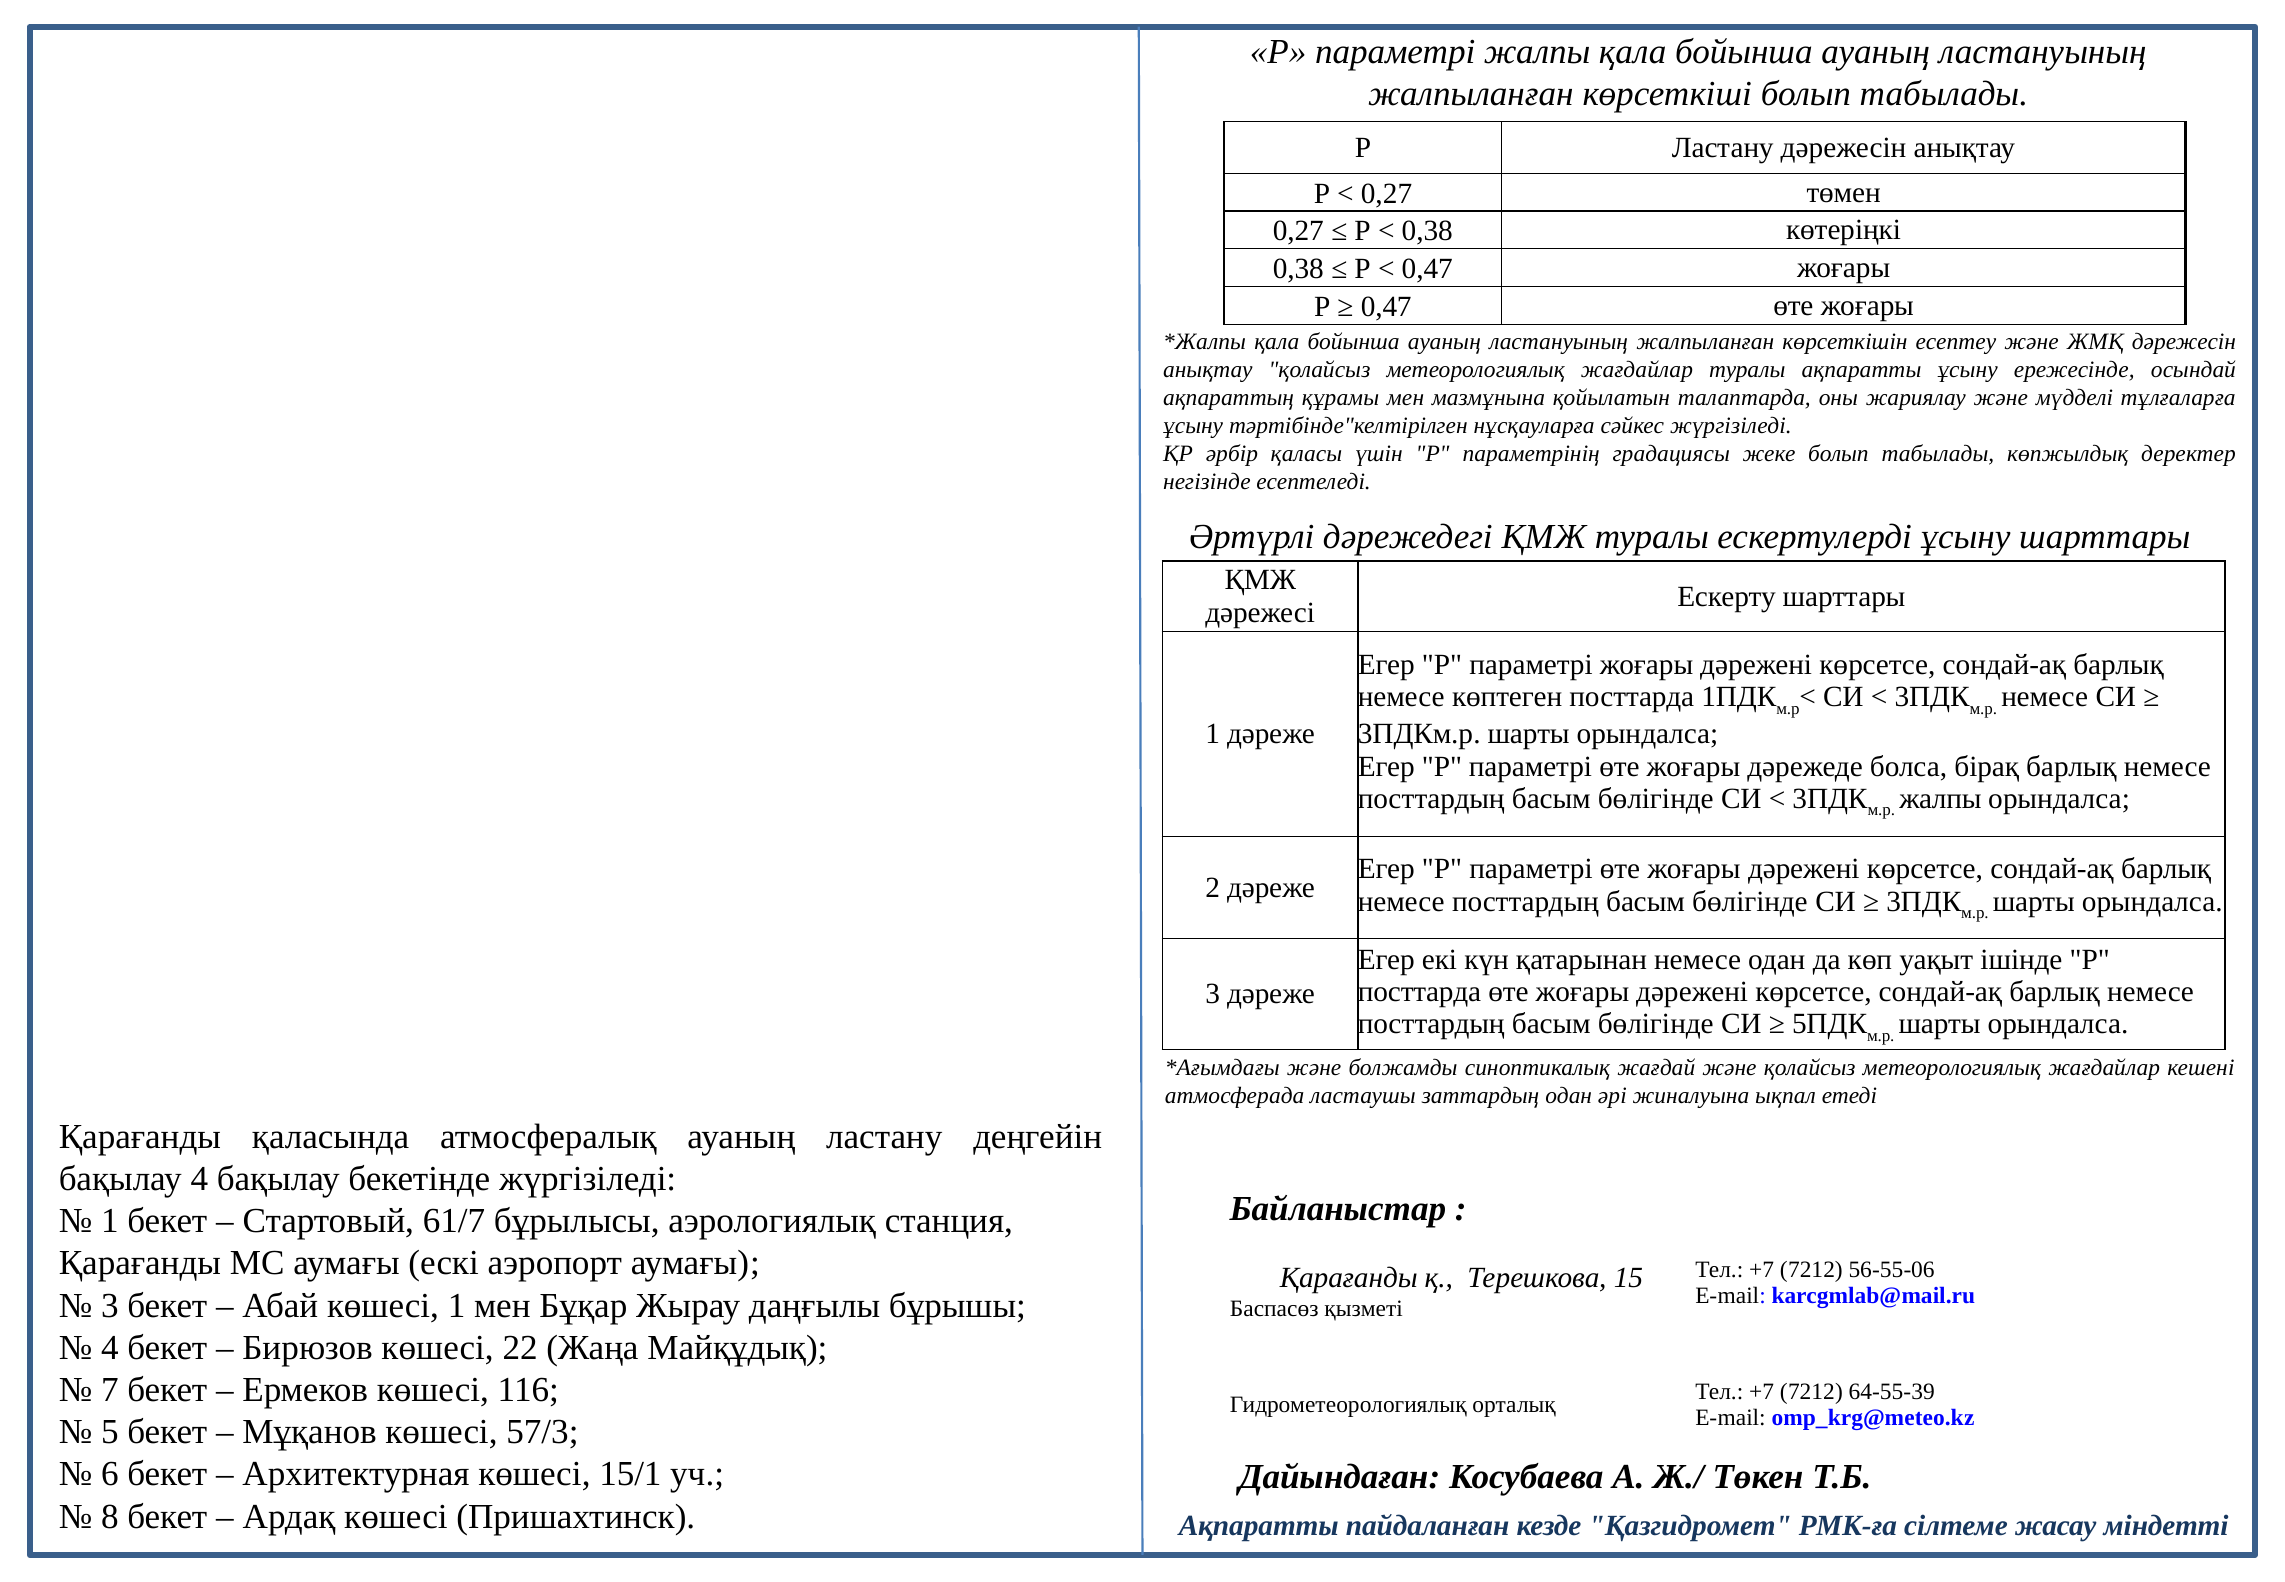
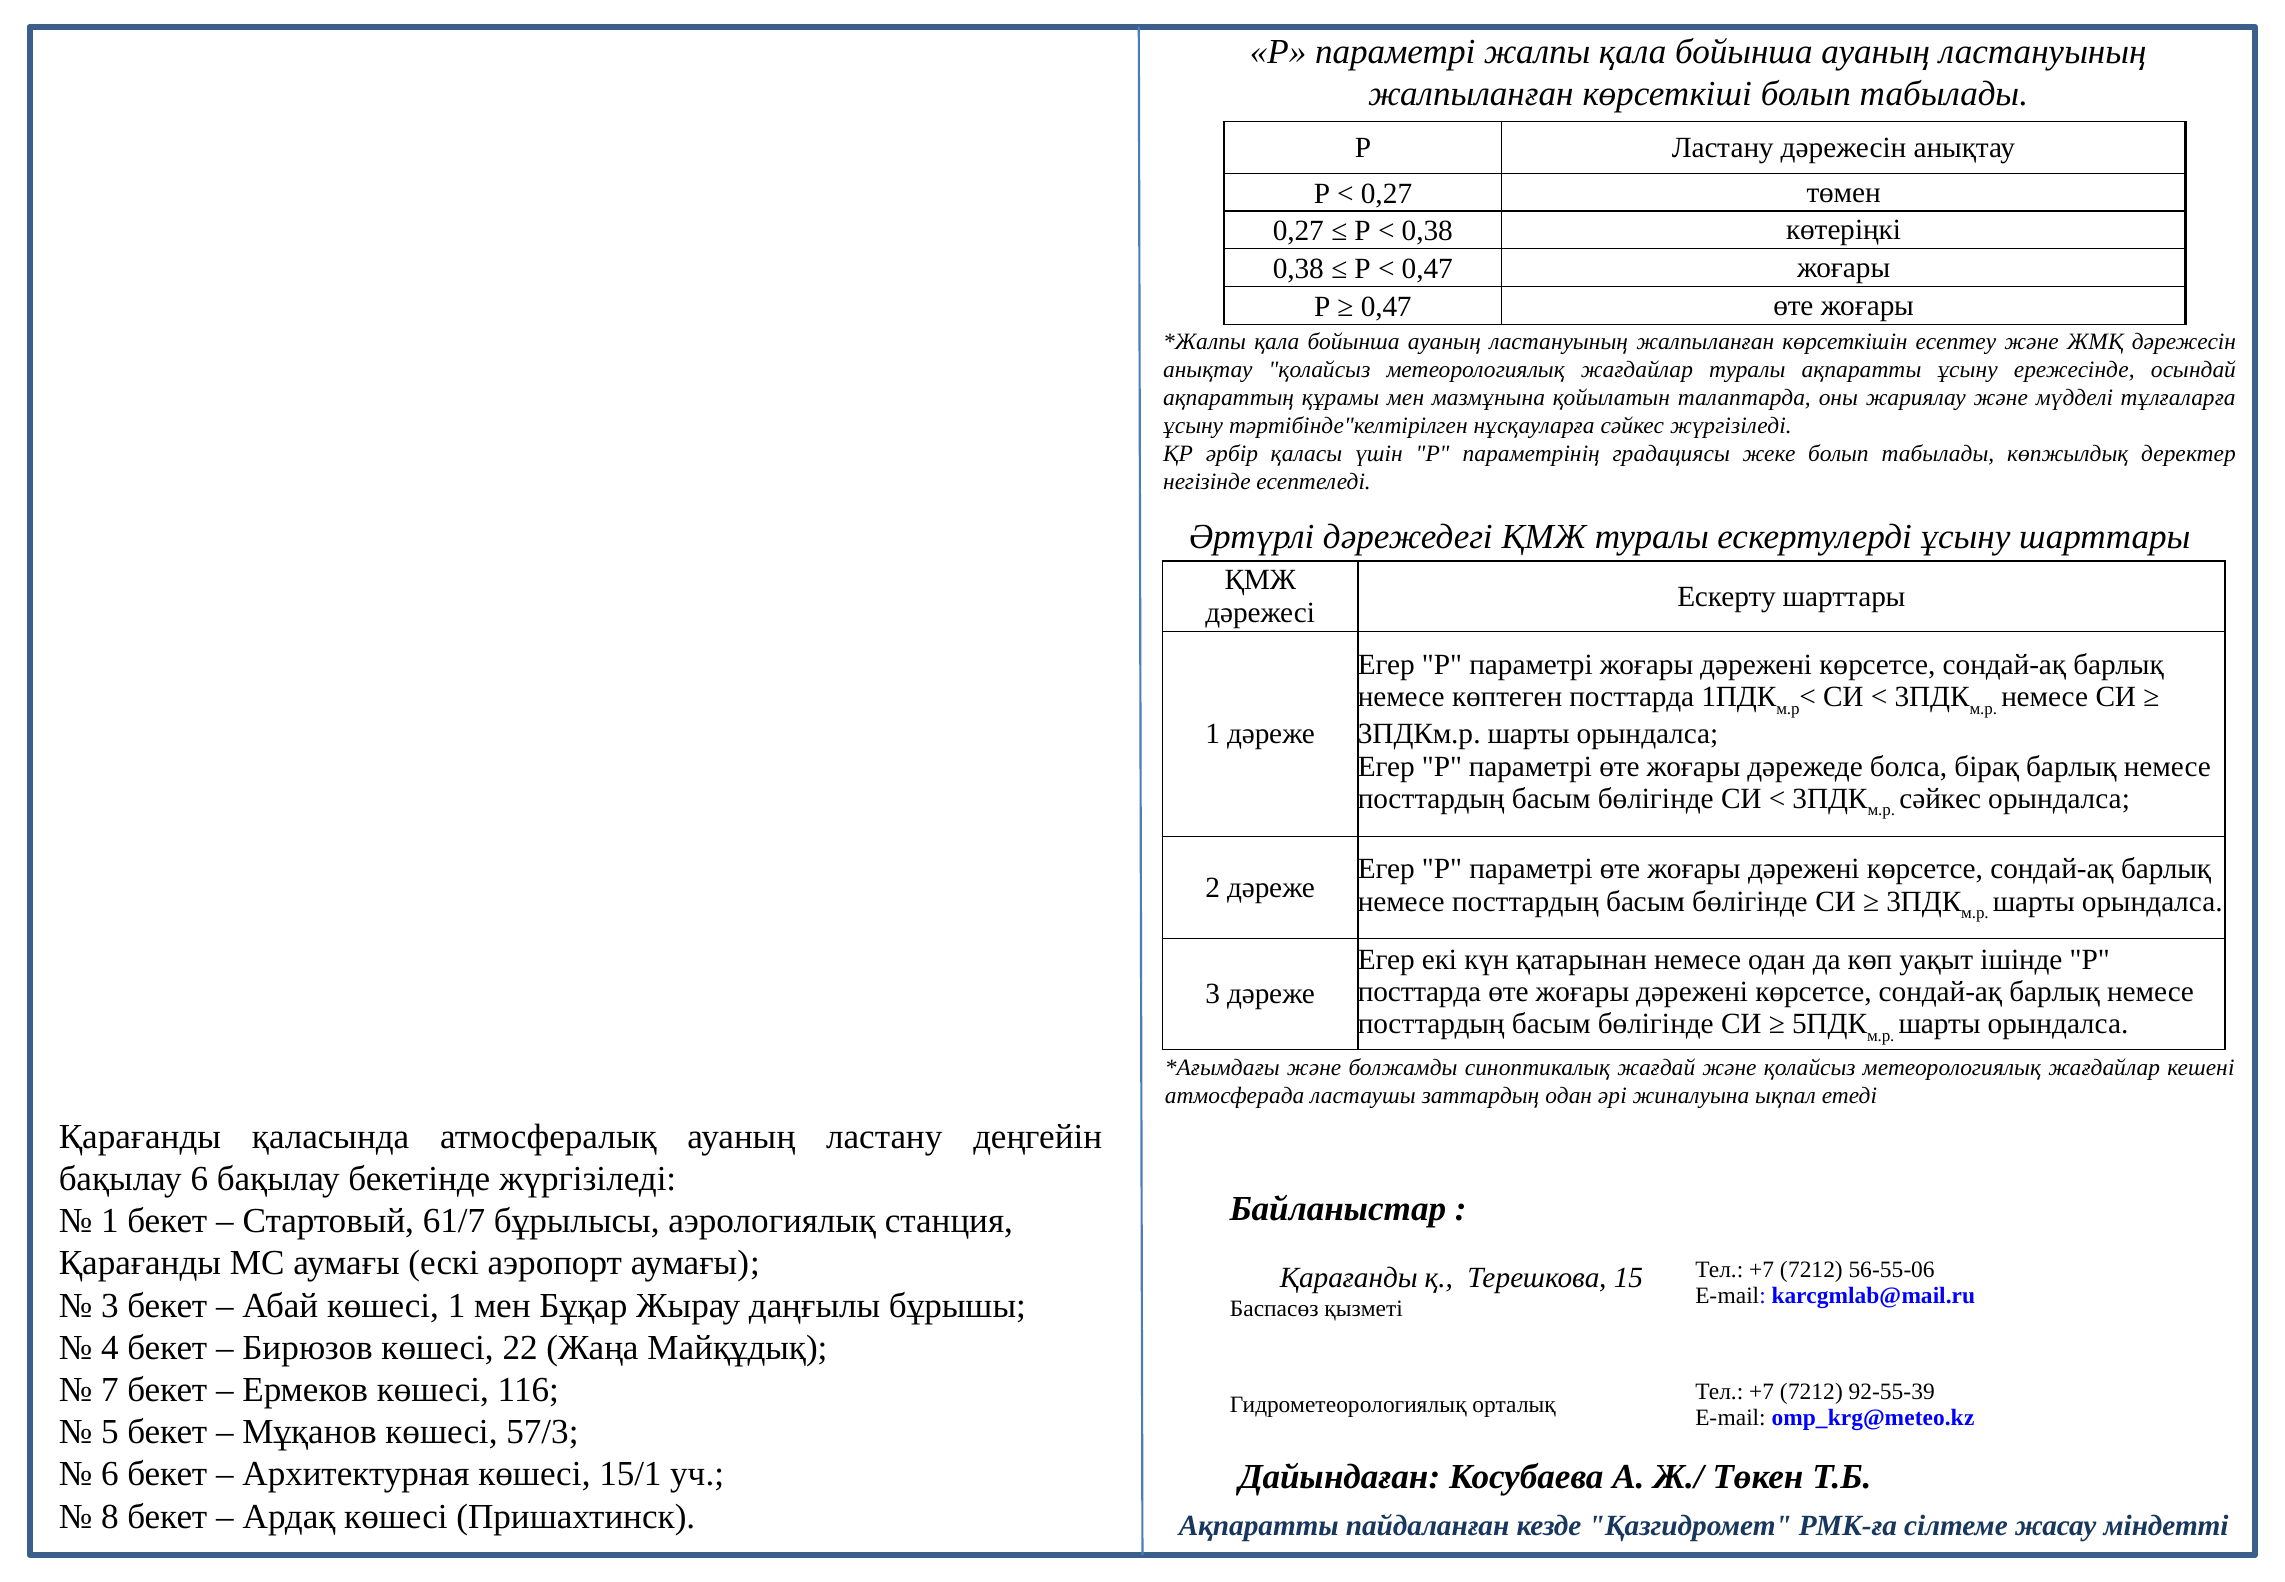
жалпы at (1940, 799): жалпы -> сәйкес
бақылау 4: 4 -> 6
64-55-39: 64-55-39 -> 92-55-39
